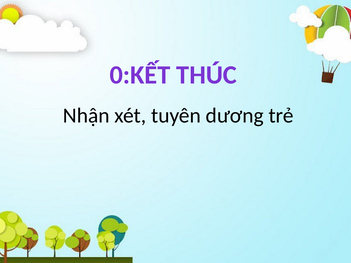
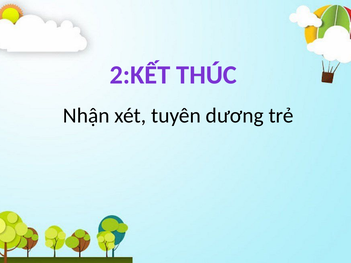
0:KẾT: 0:KẾT -> 2:KẾT
